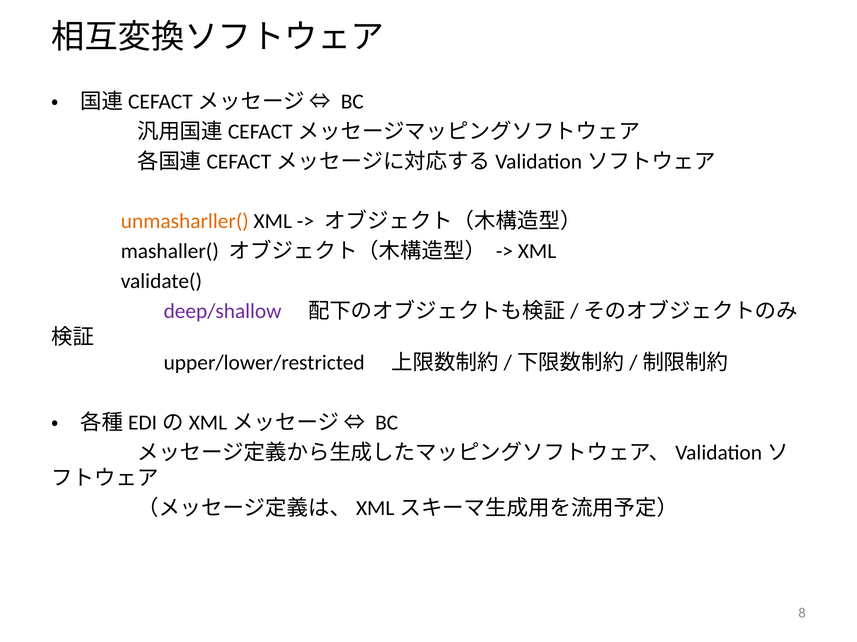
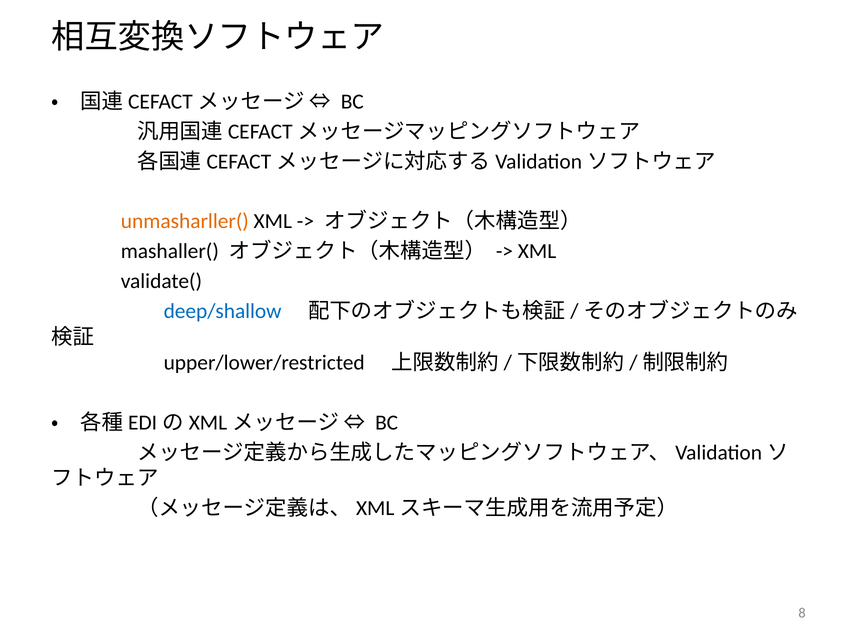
deep/shallow colour: purple -> blue
